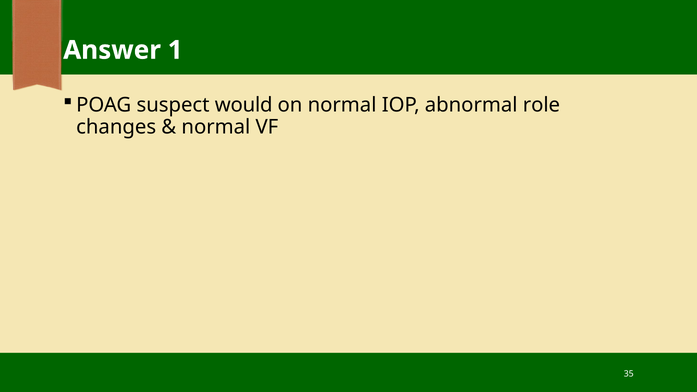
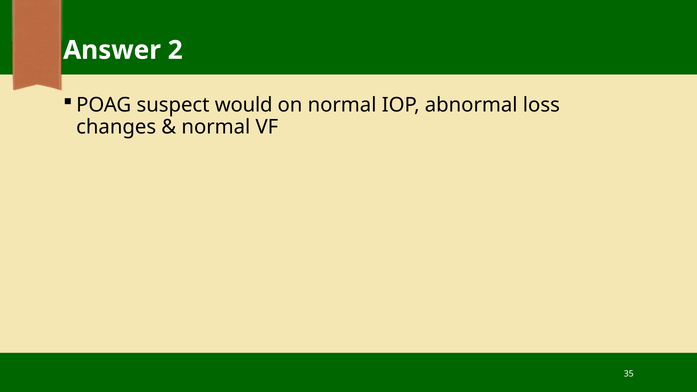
1: 1 -> 2
role: role -> loss
